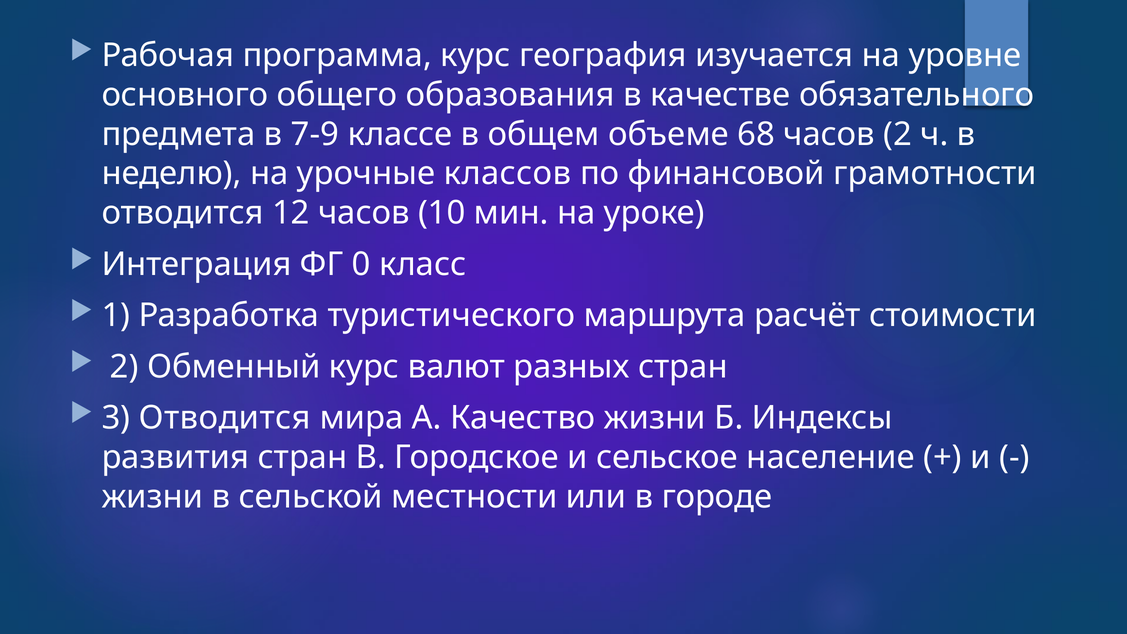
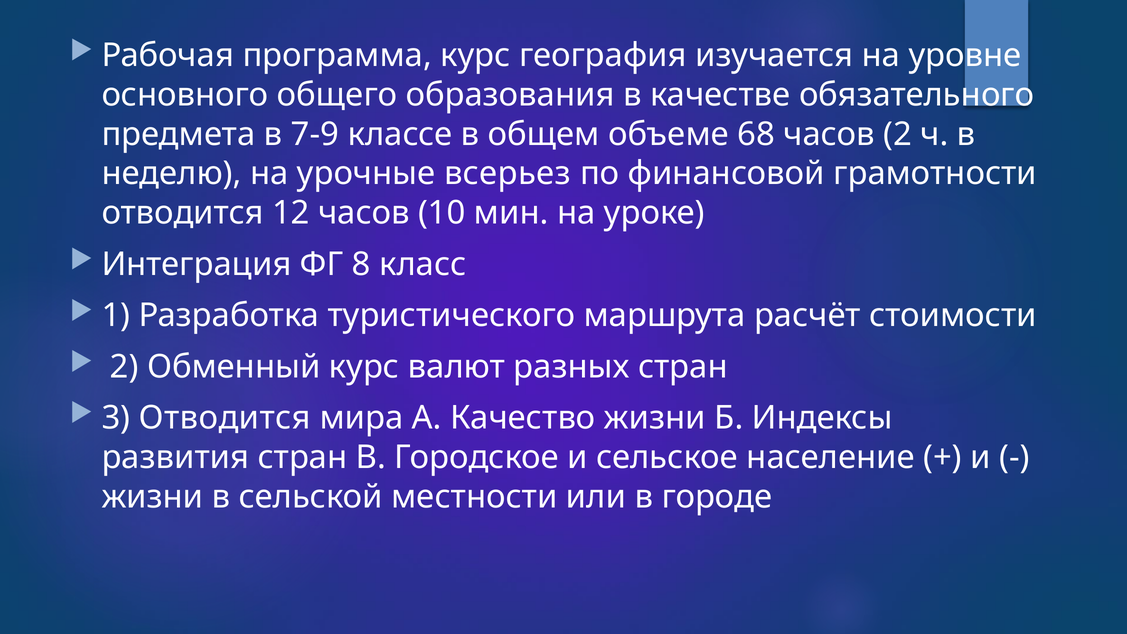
классов: классов -> всерьез
0: 0 -> 8
